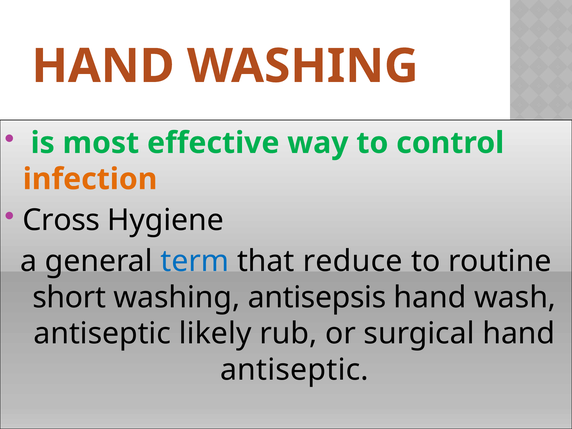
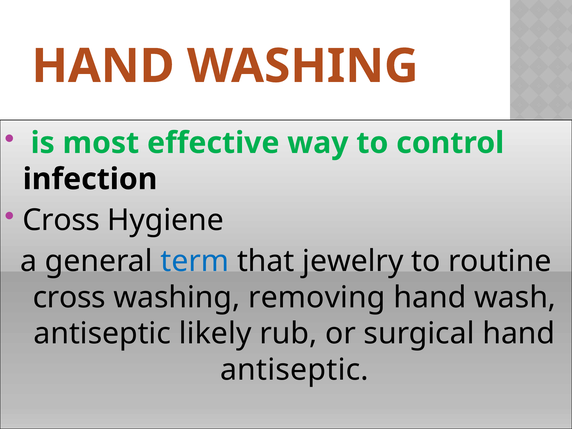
infection colour: orange -> black
reduce: reduce -> jewelry
short at (69, 297): short -> cross
antisepsis: antisepsis -> removing
